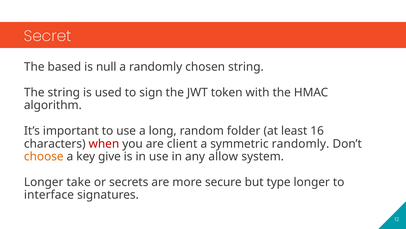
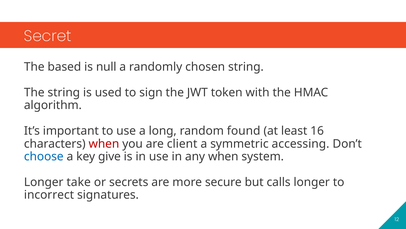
folder: folder -> found
symmetric randomly: randomly -> accessing
choose colour: orange -> blue
any allow: allow -> when
type: type -> calls
interface: interface -> incorrect
